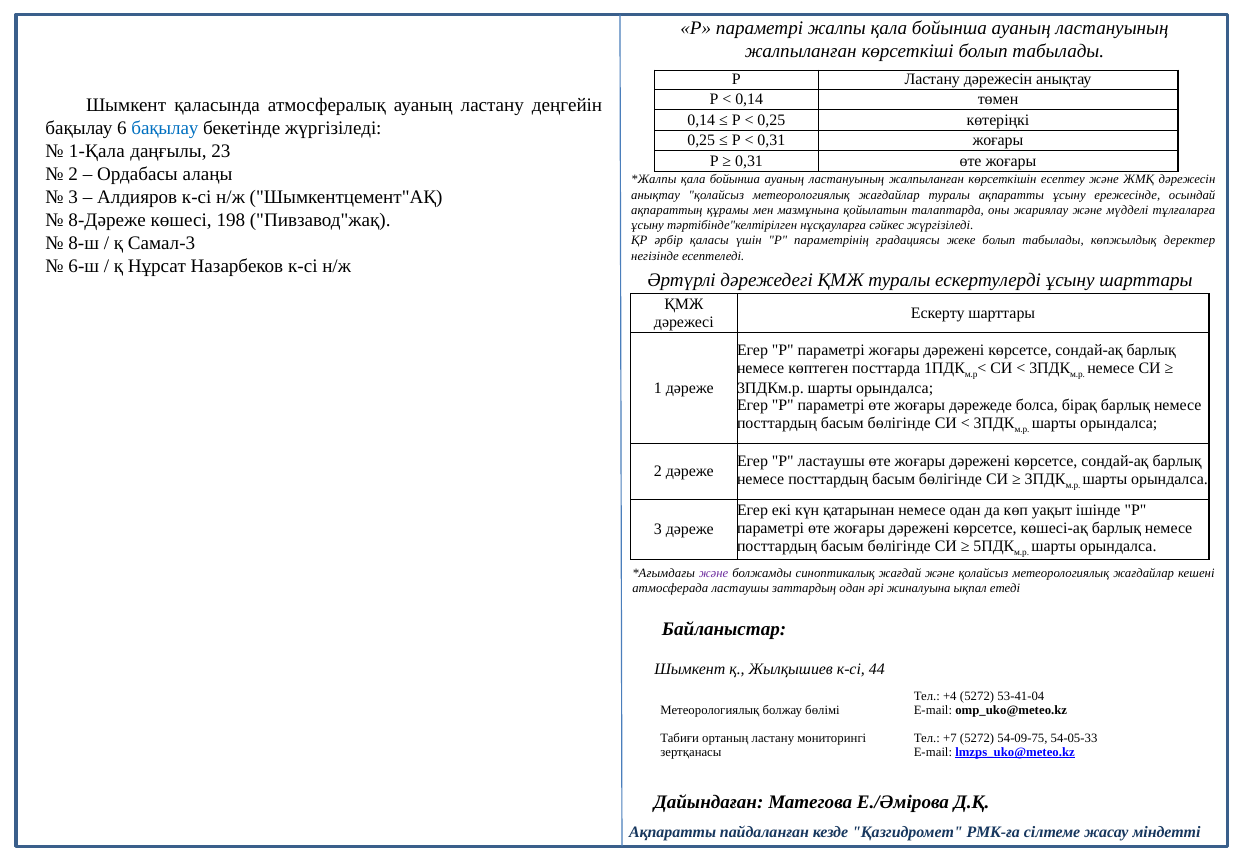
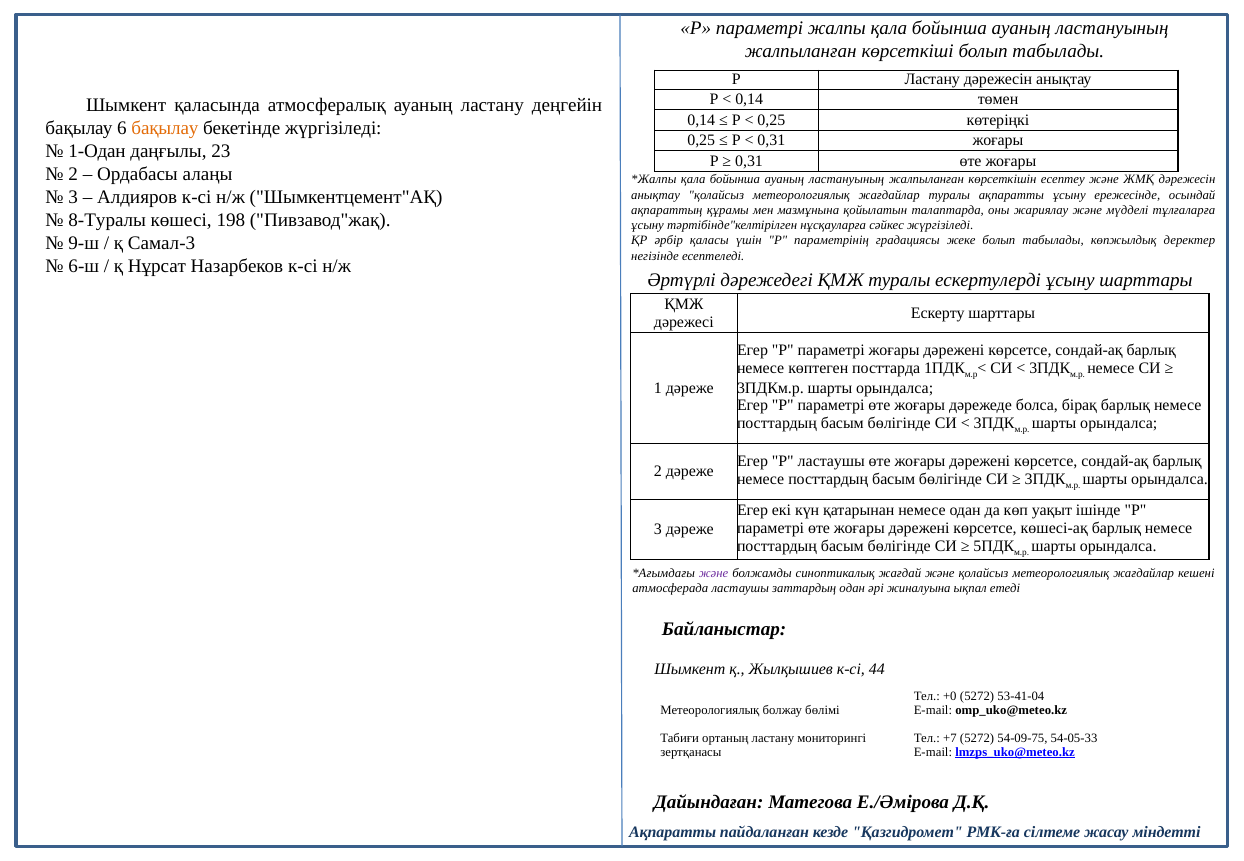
бақылау at (165, 128) colour: blue -> orange
1-Қала: 1-Қала -> 1-Одан
8-Дәреже: 8-Дәреже -> 8-Туралы
8-ш: 8-ш -> 9-ш
+4: +4 -> +0
